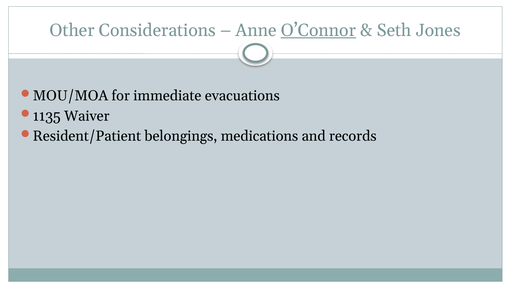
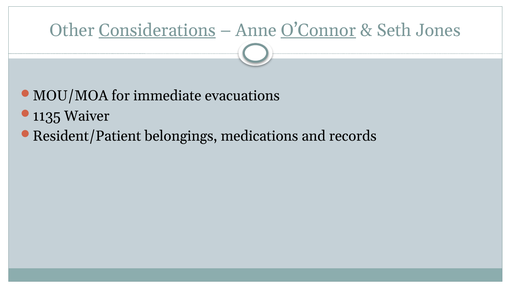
Considerations underline: none -> present
